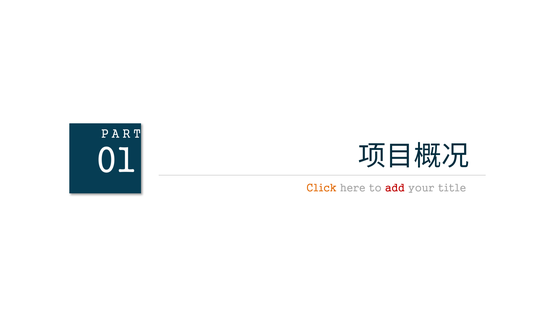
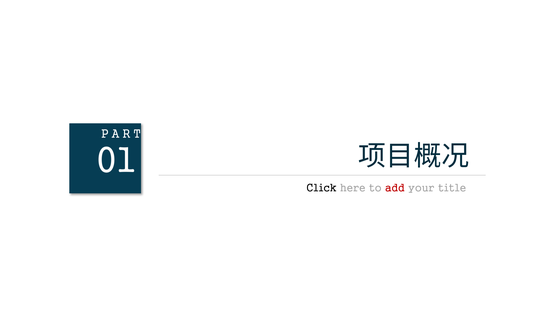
Click colour: orange -> black
